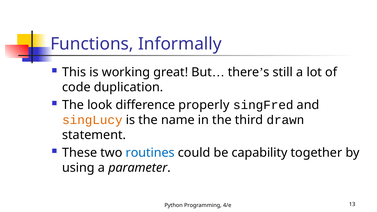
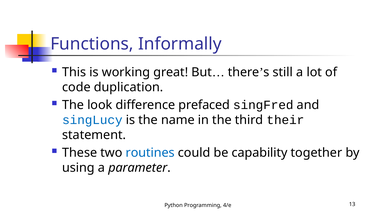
properly: properly -> prefaced
singLucy colour: orange -> blue
drawn: drawn -> their
